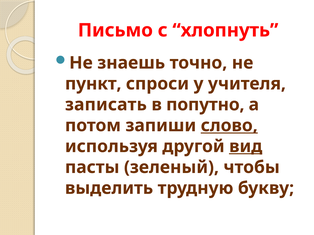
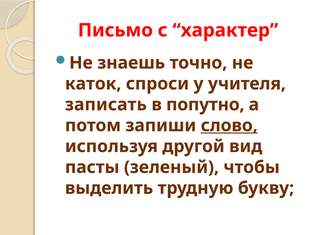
хлопнуть: хлопнуть -> характер
пункт: пункт -> каток
вид underline: present -> none
